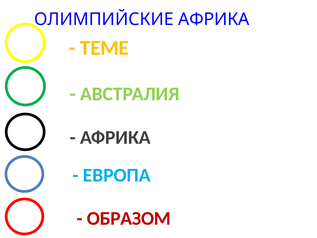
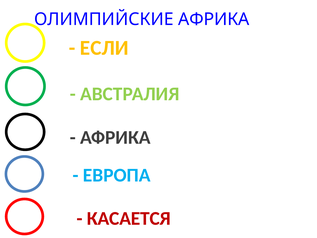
ТЕМЕ: ТЕМЕ -> ЕСЛИ
ОБРАЗОМ: ОБРАЗОМ -> КАСАЕТСЯ
